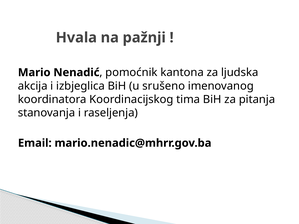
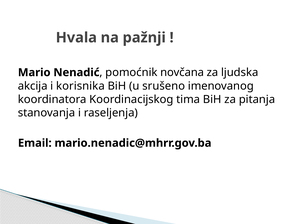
kantona: kantona -> novčana
izbjeglica: izbjeglica -> korisnika
